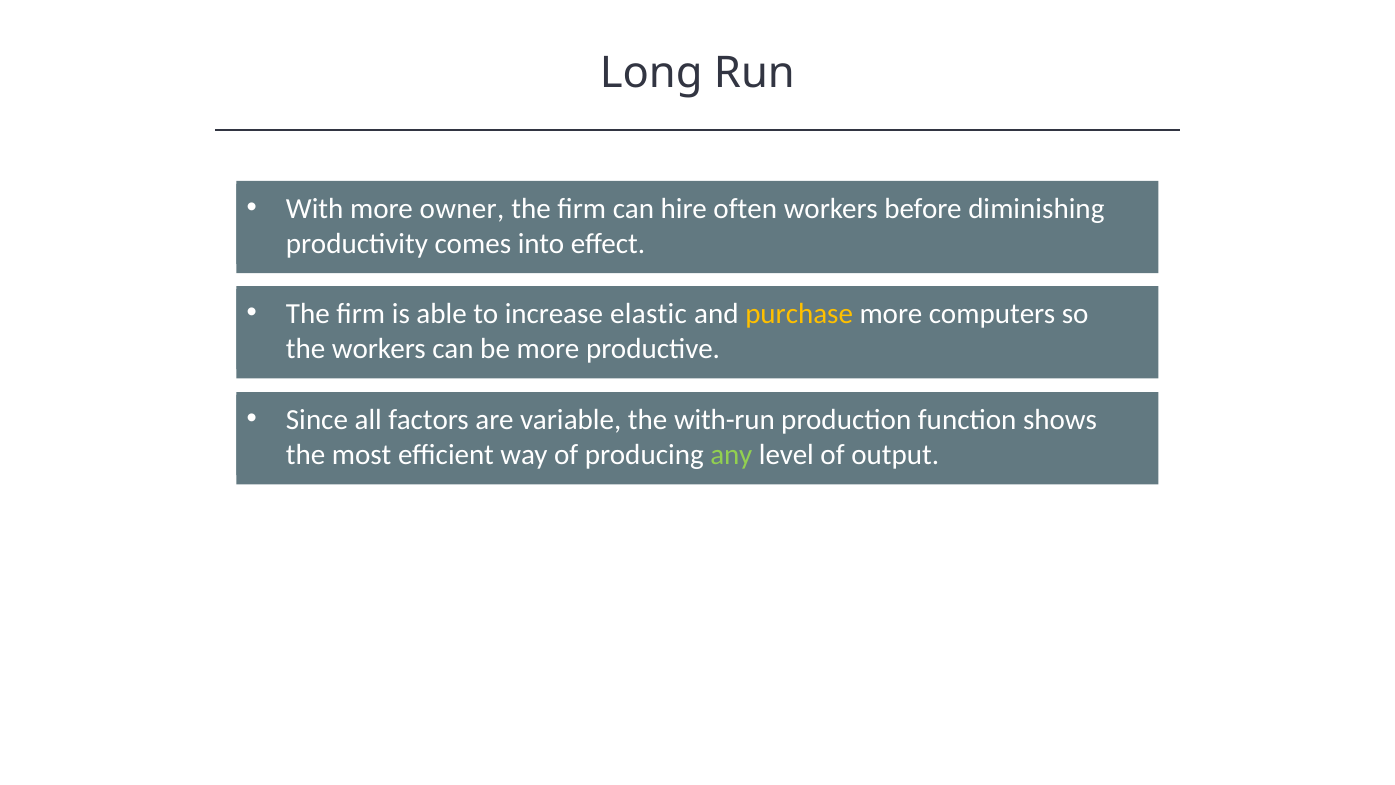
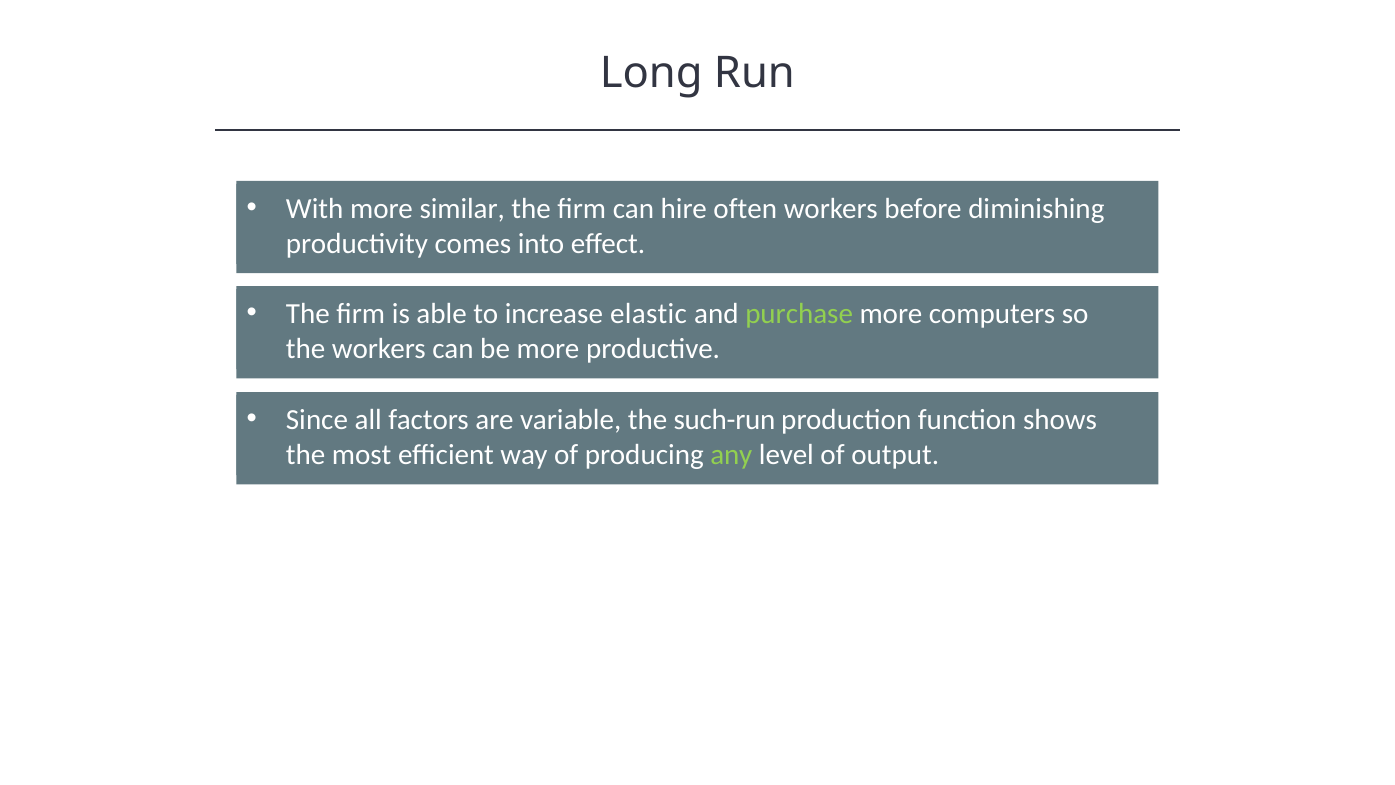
owner: owner -> similar
purchase colour: yellow -> light green
with-run: with-run -> such-run
